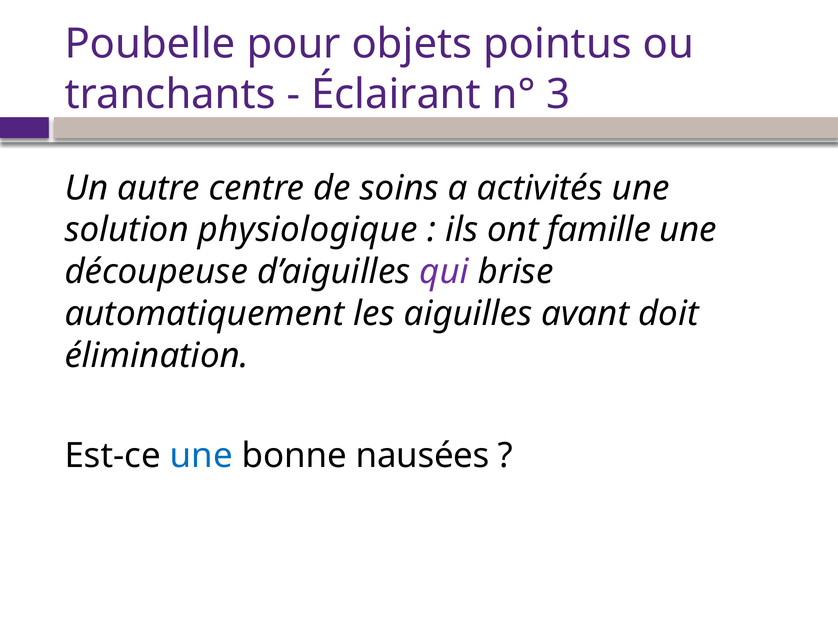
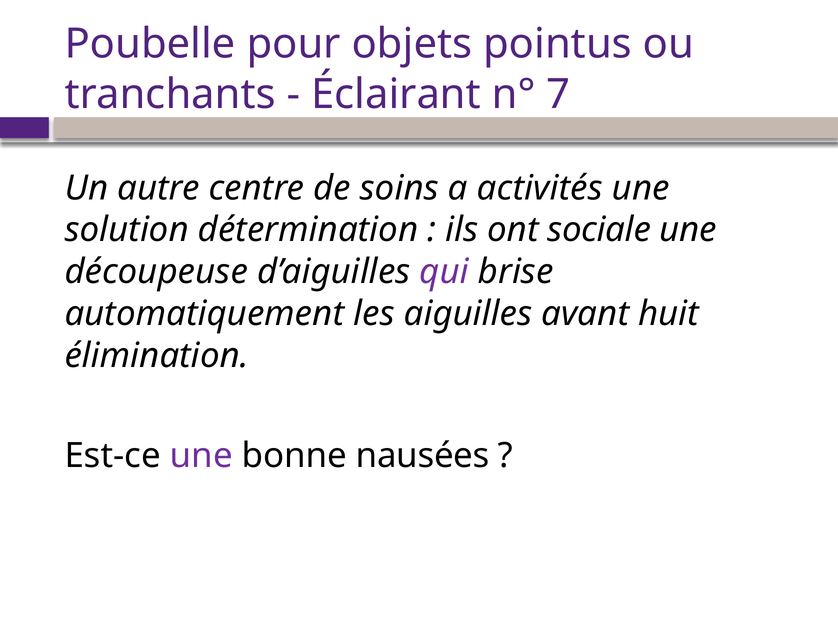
3: 3 -> 7
physiologique: physiologique -> détermination
famille: famille -> sociale
doit: doit -> huit
une at (201, 456) colour: blue -> purple
